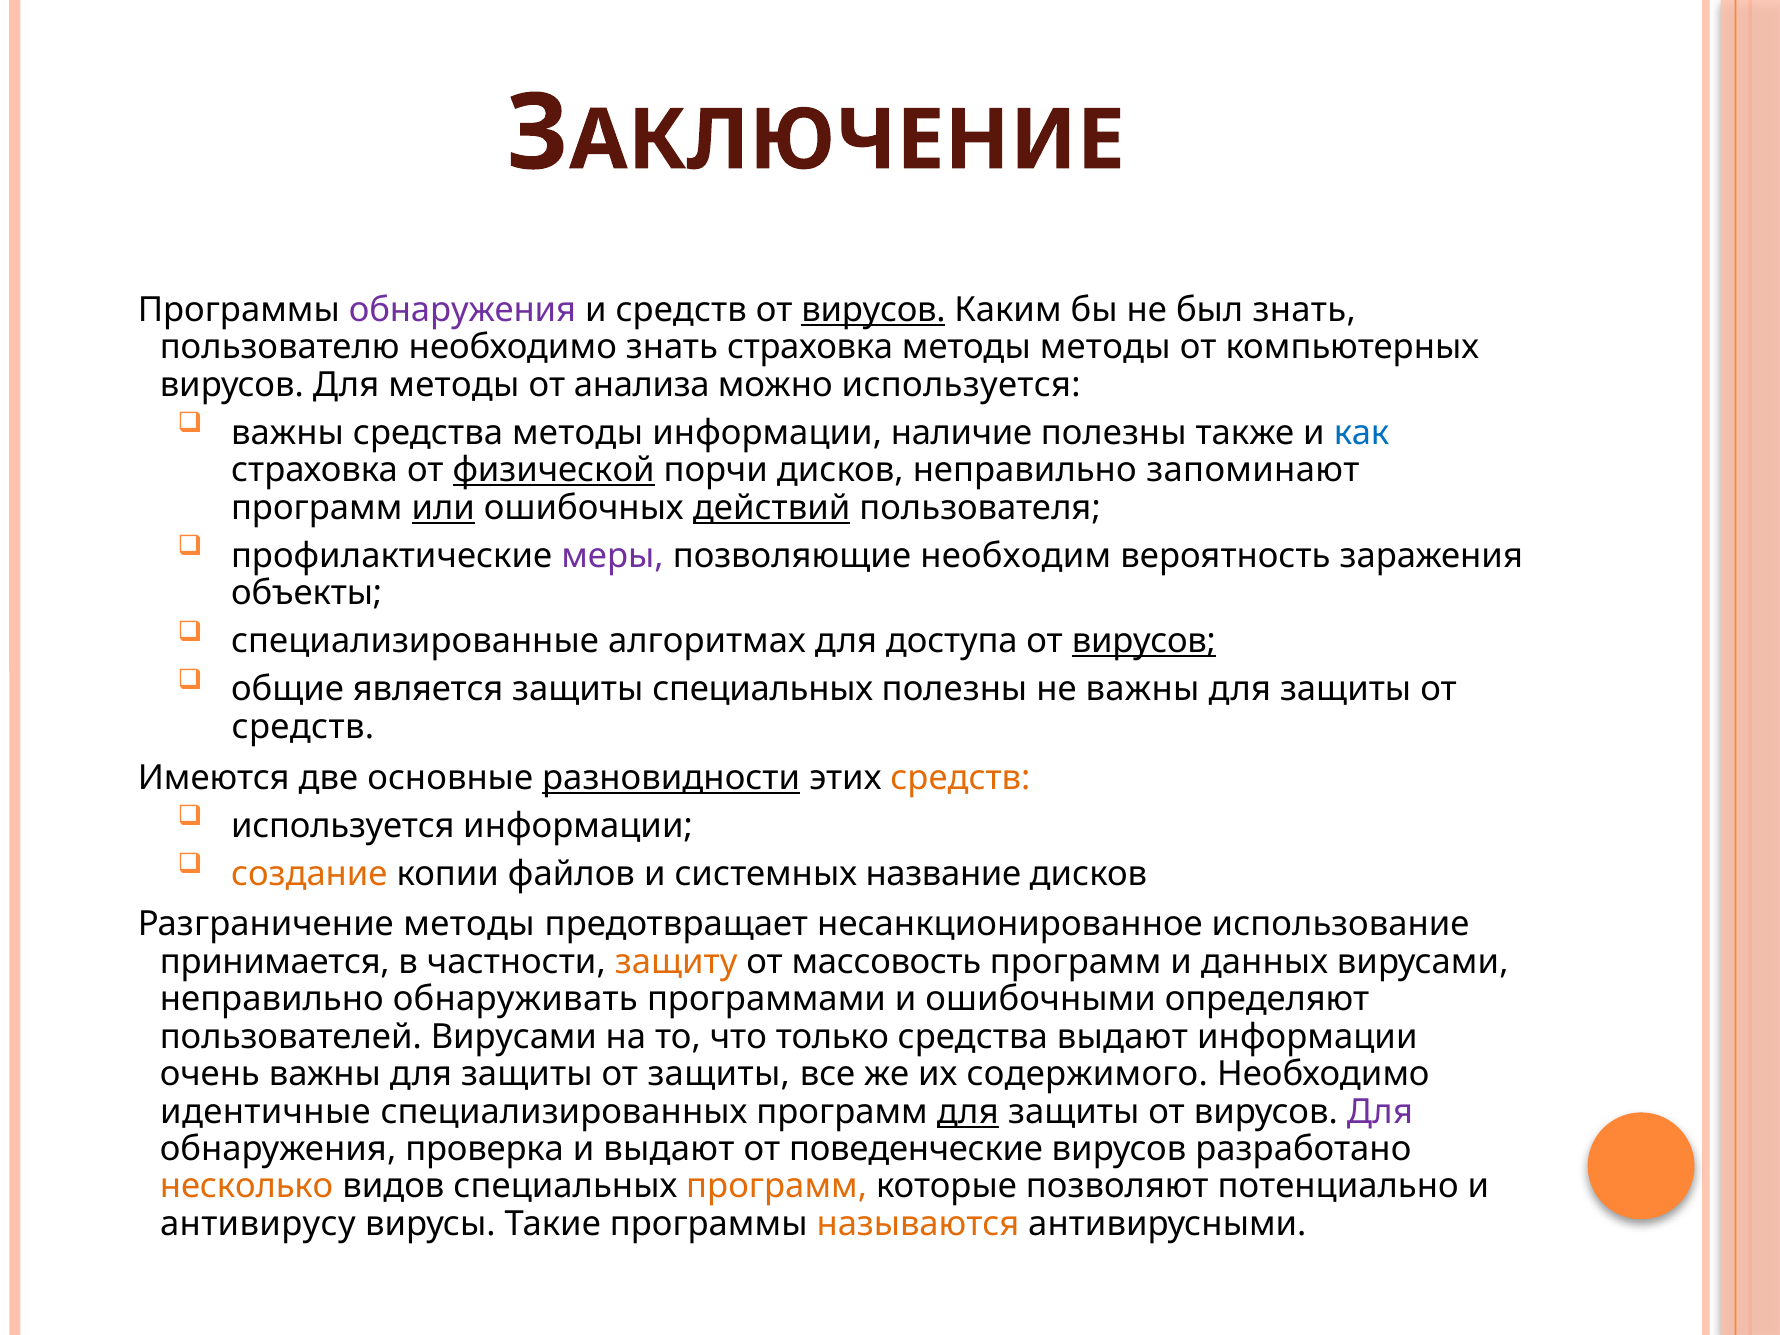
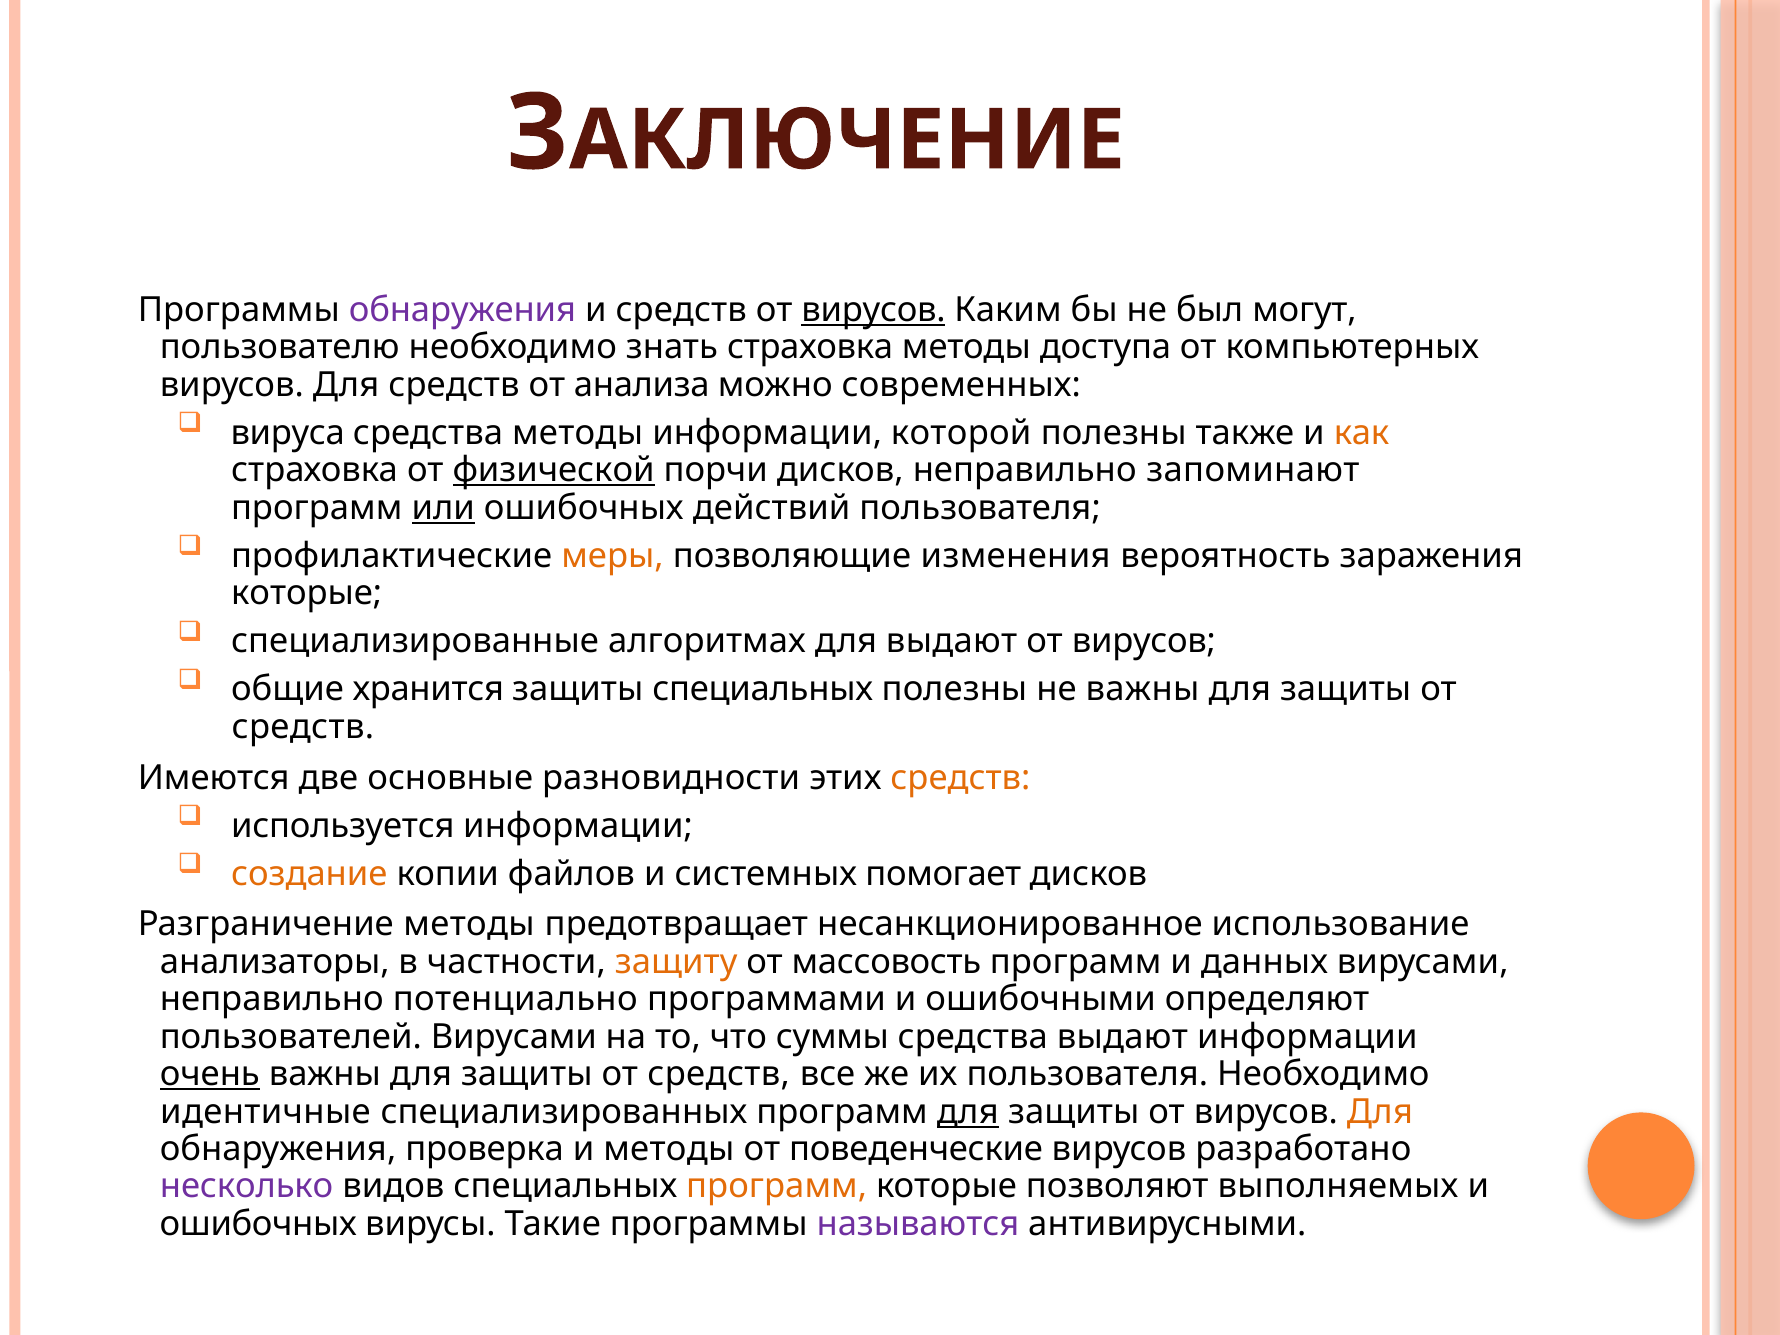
был знать: знать -> могут
методы методы: методы -> доступа
Для методы: методы -> средств
можно используется: используется -> современных
важны at (287, 433): важны -> вируса
наличие: наличие -> которой
как colour: blue -> orange
действий underline: present -> none
меры colour: purple -> orange
необходим: необходим -> изменения
объекты at (307, 593): объекты -> которые
для доступа: доступа -> выдают
вирусов at (1144, 641) underline: present -> none
является: является -> хранится
разновидности underline: present -> none
название: название -> помогает
принимается: принимается -> анализаторы
обнаруживать: обнаруживать -> потенциально
только: только -> суммы
очень underline: none -> present
защиты at (719, 1074): защиты -> средств
их содержимого: содержимого -> пользователя
Для at (1380, 1112) colour: purple -> orange
и выдают: выдают -> методы
несколько colour: orange -> purple
потенциально: потенциально -> выполняемых
антивирусу at (258, 1224): антивирусу -> ошибочных
называются colour: orange -> purple
